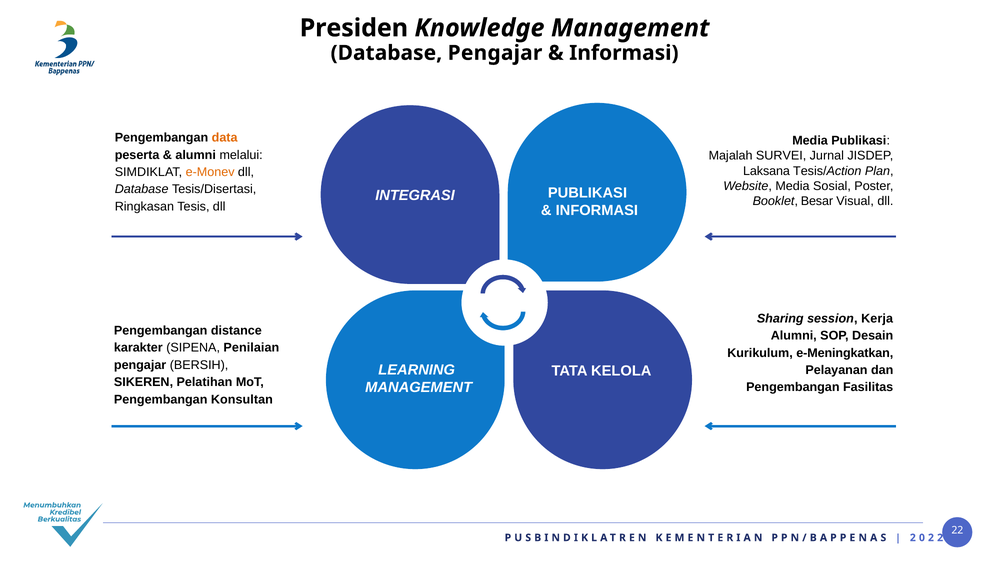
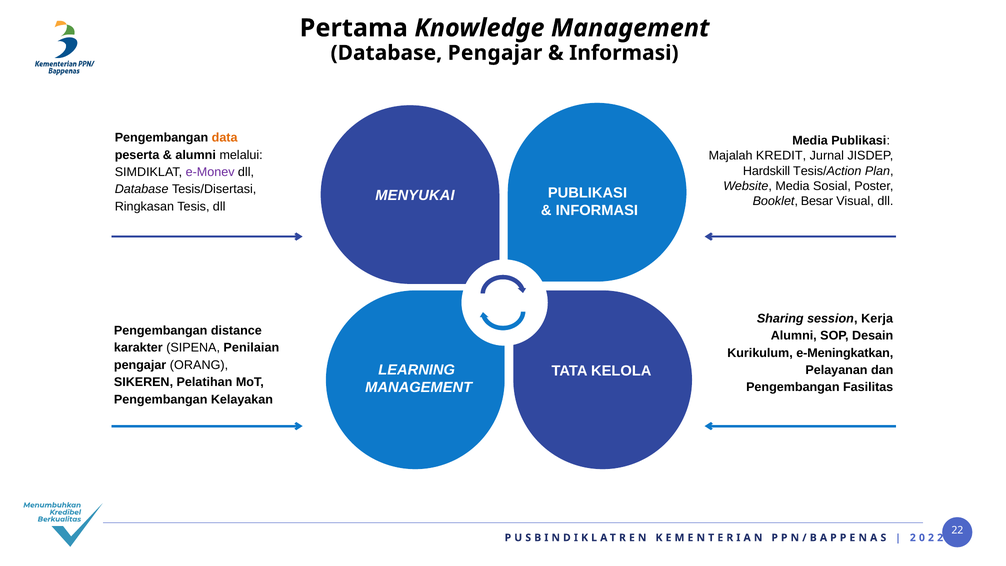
Presiden: Presiden -> Pertama
SURVEI: SURVEI -> KREDIT
Laksana: Laksana -> Hardskill
e-Monev colour: orange -> purple
INTEGRASI: INTEGRASI -> MENYUKAI
BERSIH: BERSIH -> ORANG
Konsultan: Konsultan -> Kelayakan
